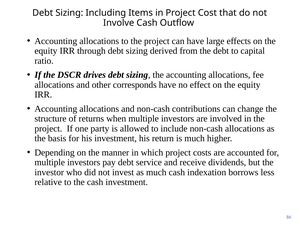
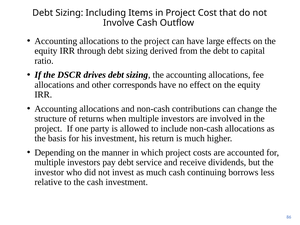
indexation: indexation -> continuing
